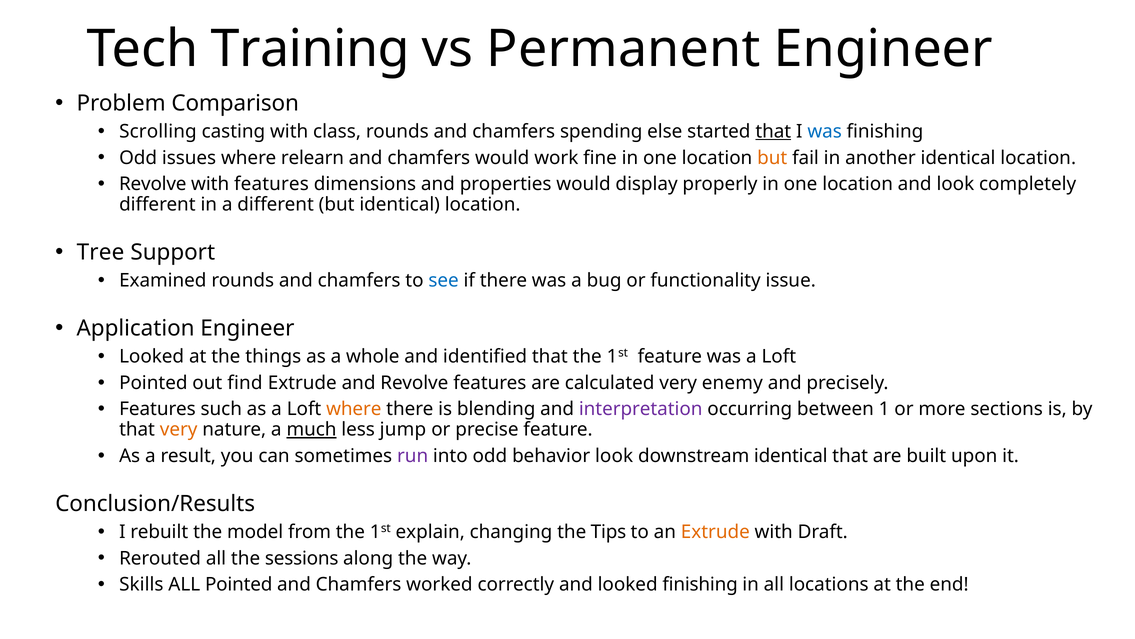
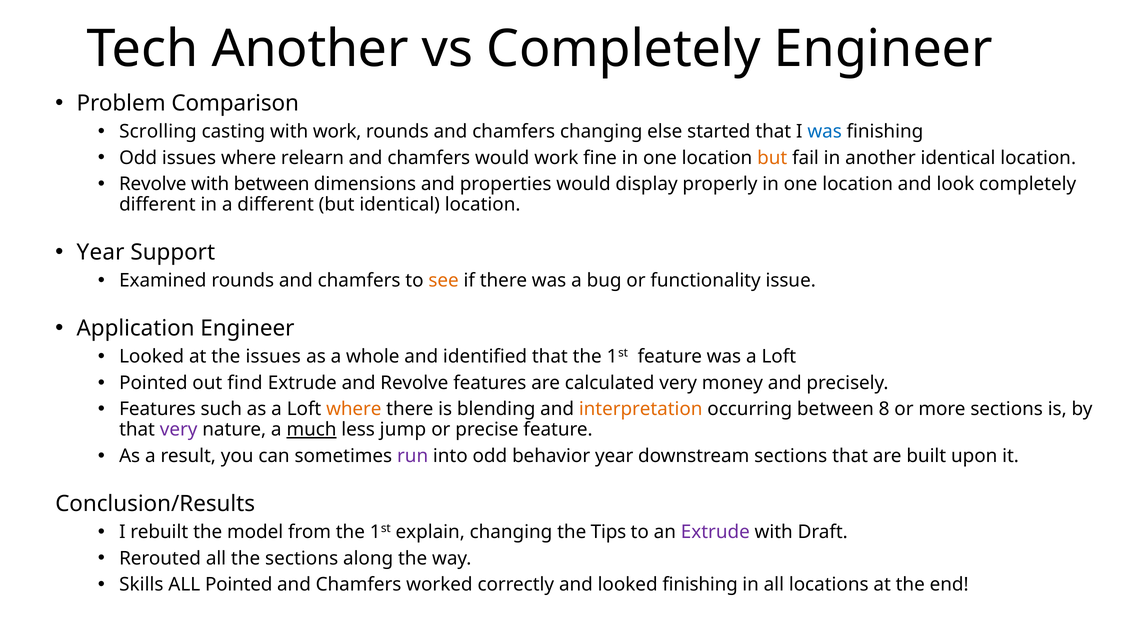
Tech Training: Training -> Another
vs Permanent: Permanent -> Completely
with class: class -> work
chamfers spending: spending -> changing
that at (773, 131) underline: present -> none
with features: features -> between
Tree at (101, 252): Tree -> Year
see colour: blue -> orange
the things: things -> issues
enemy: enemy -> money
interpretation colour: purple -> orange
1: 1 -> 8
very at (179, 429) colour: orange -> purple
behavior look: look -> year
downstream identical: identical -> sections
Extrude at (715, 532) colour: orange -> purple
the sessions: sessions -> sections
